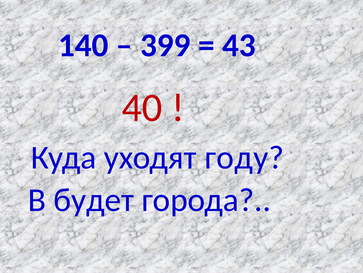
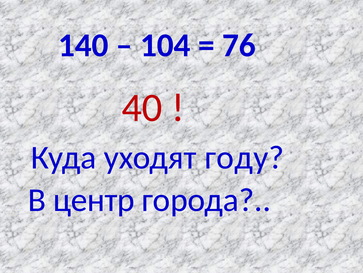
399: 399 -> 104
43: 43 -> 76
будет: будет -> центр
